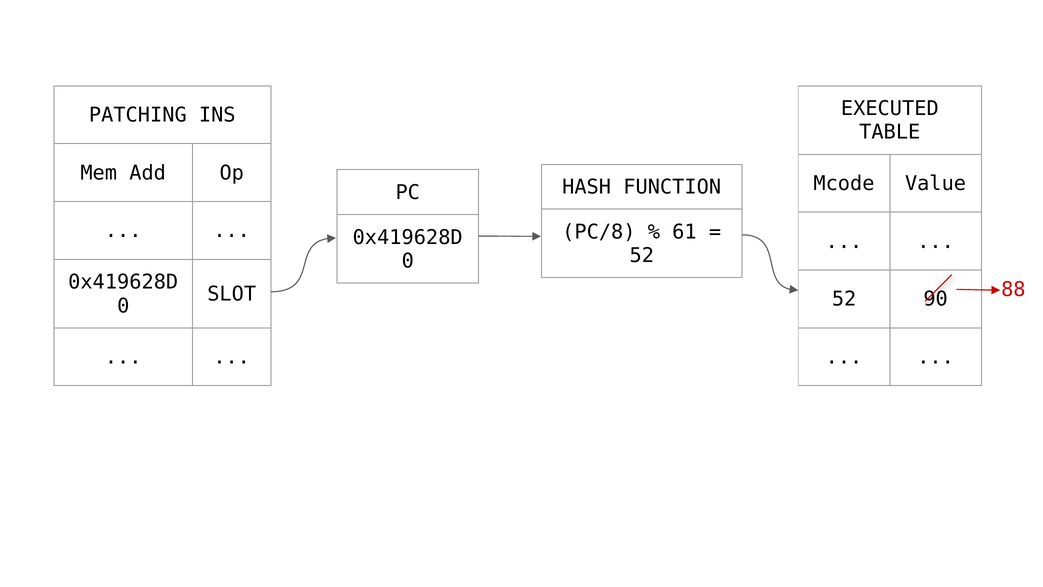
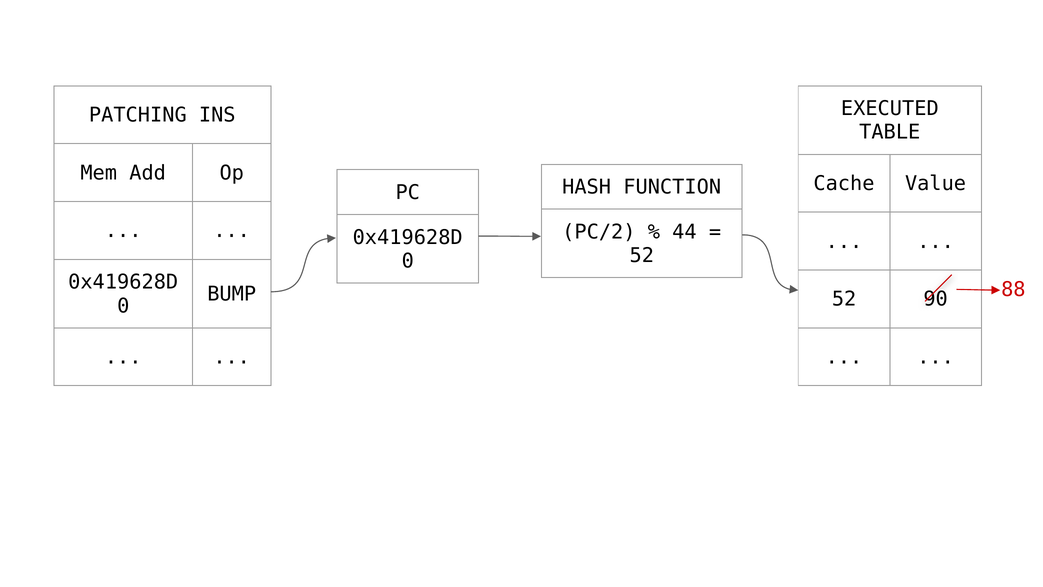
Mcode: Mcode -> Cache
PC/8: PC/8 -> PC/2
61: 61 -> 44
SLOT: SLOT -> BUMP
